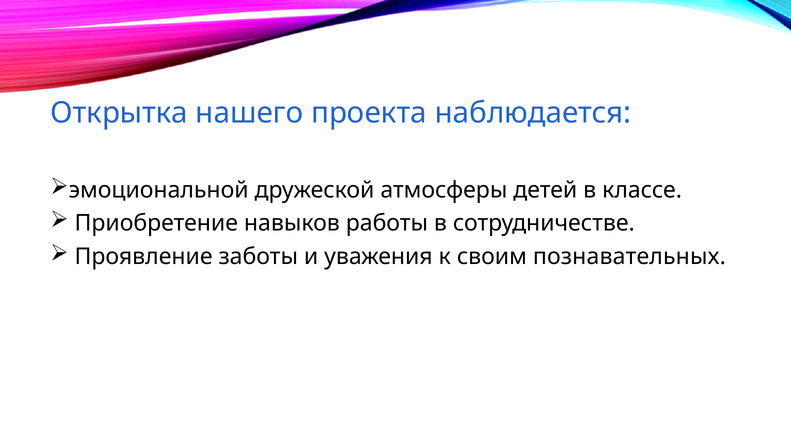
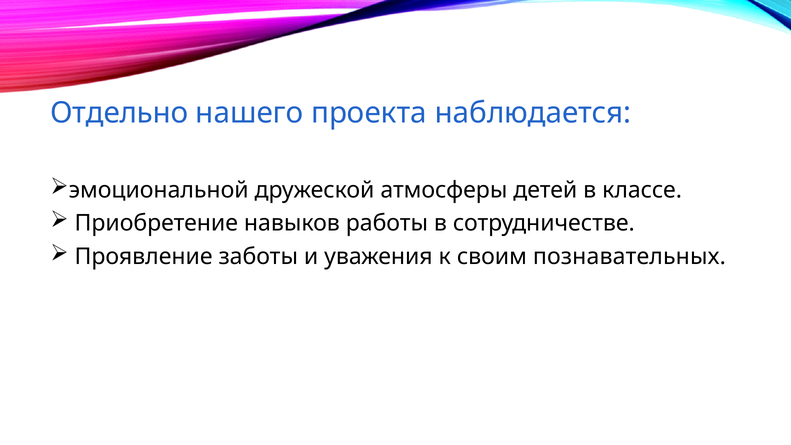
Открытка: Открытка -> Отдельно
